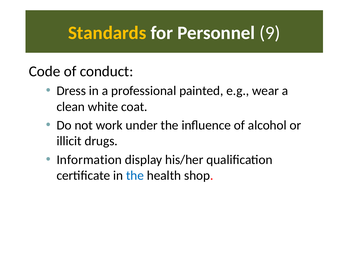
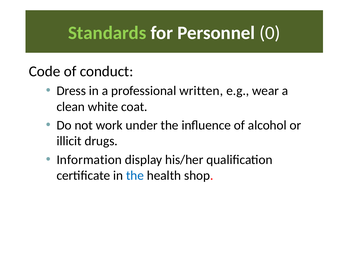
Standards colour: yellow -> light green
9: 9 -> 0
painted: painted -> written
